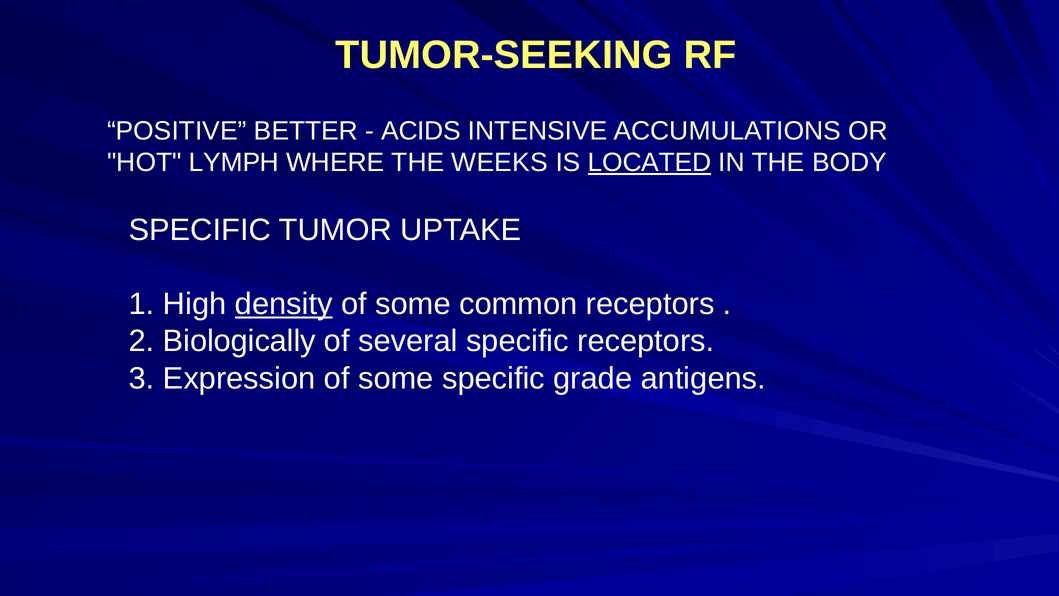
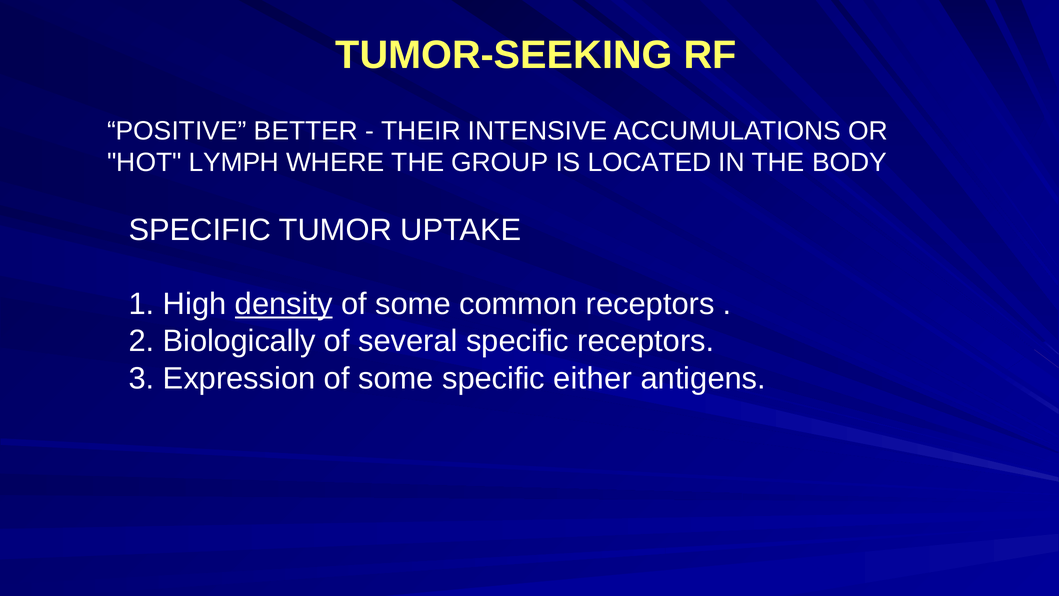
ACIDS: ACIDS -> THEIR
WEEKS: WEEKS -> GROUP
LOCATED underline: present -> none
grade: grade -> either
